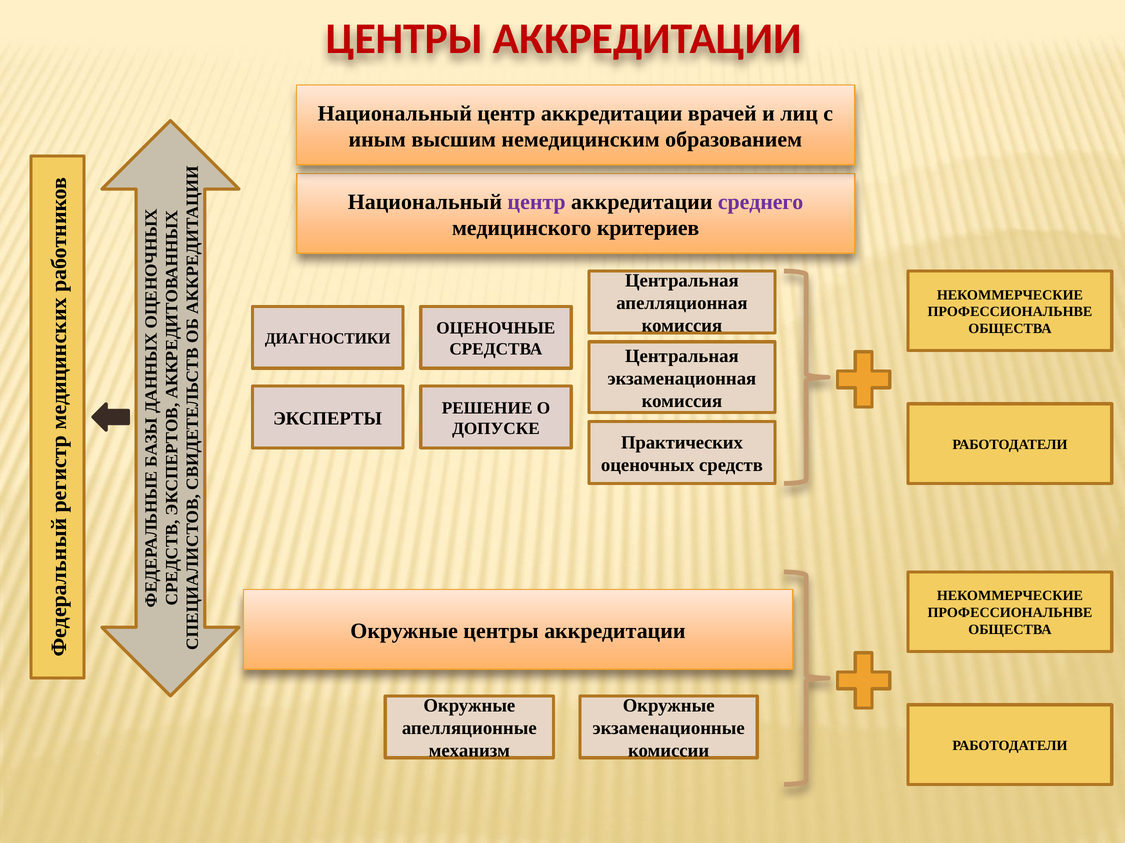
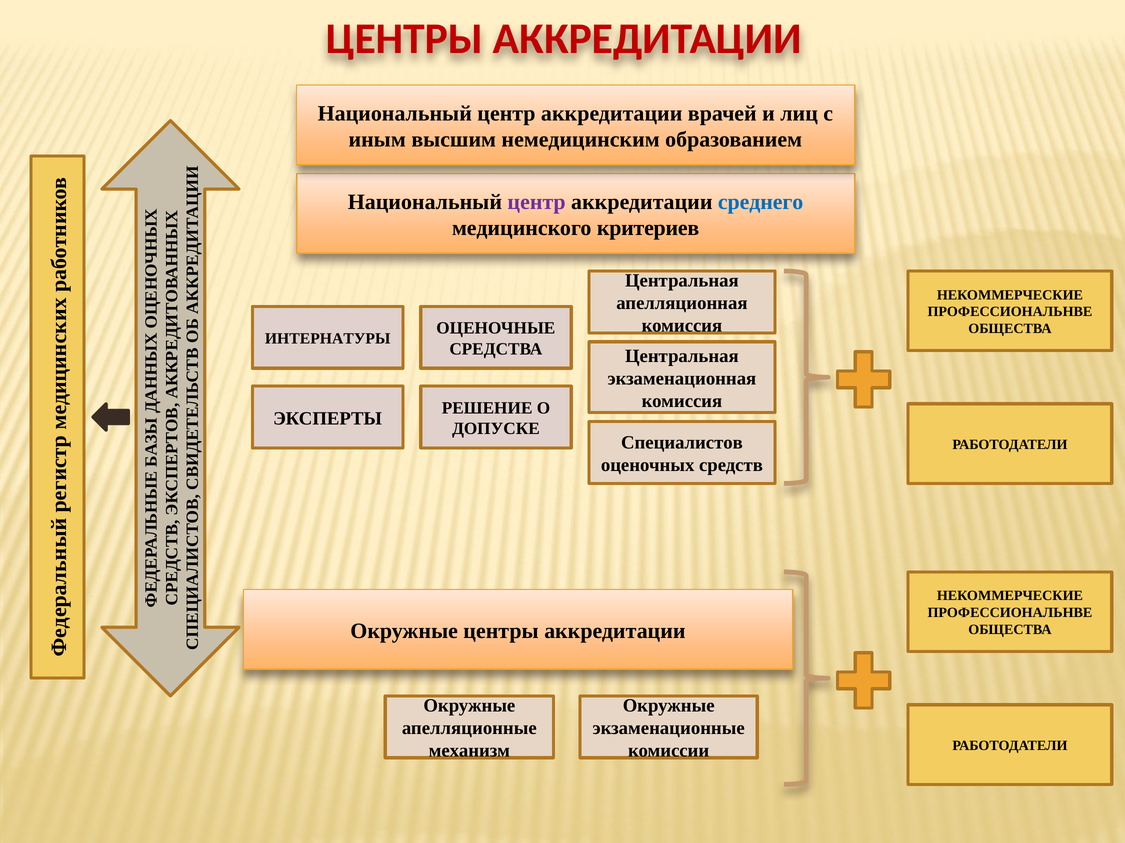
среднего colour: purple -> blue
ДИАГНОСТИКИ: ДИАГНОСТИКИ -> ИНТЕРНАТУРЫ
Практических: Практических -> Специалистов
